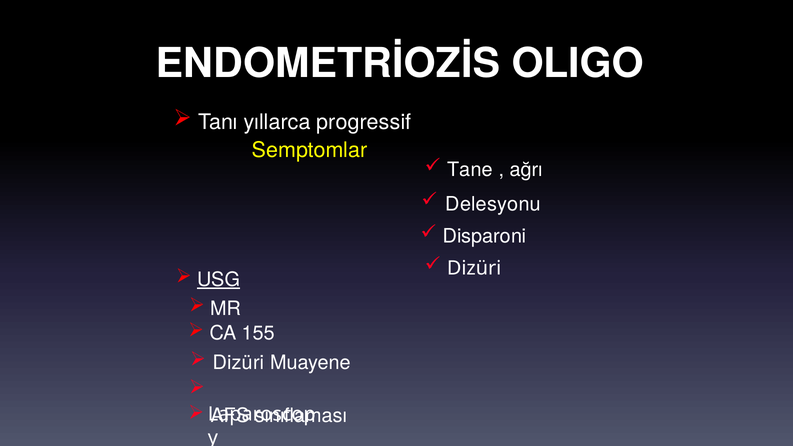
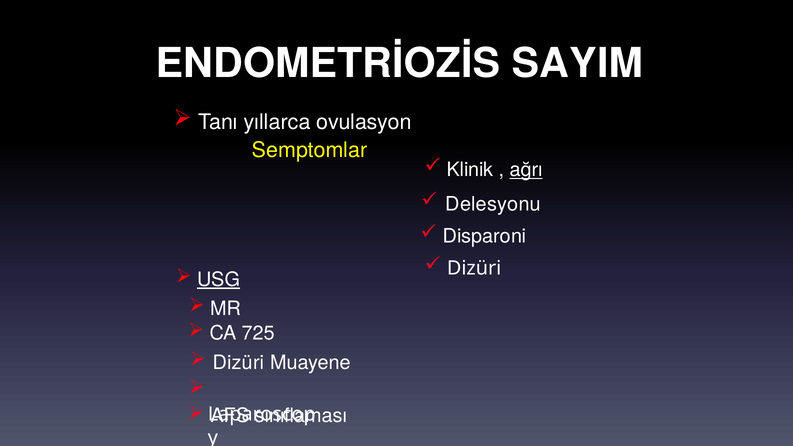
OLIGO: OLIGO -> SAYIM
progressif: progressif -> ovulasyon
Tane: Tane -> Klinik
ağrı underline: none -> present
155: 155 -> 725
